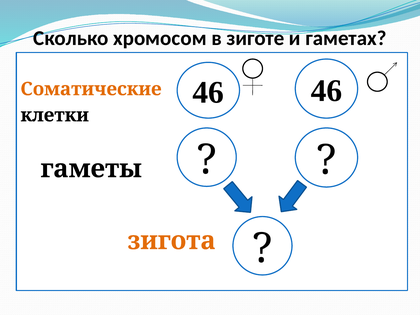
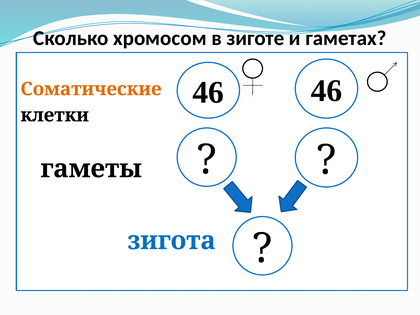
зигота colour: orange -> blue
